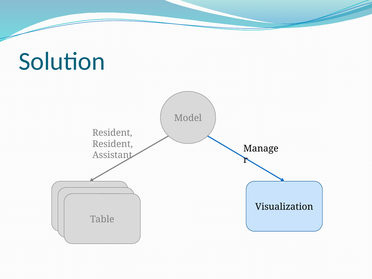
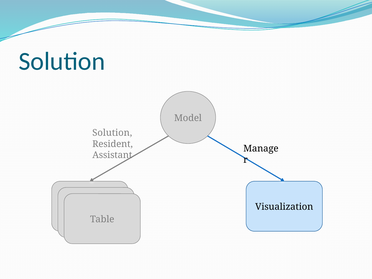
Resident at (112, 133): Resident -> Solution
